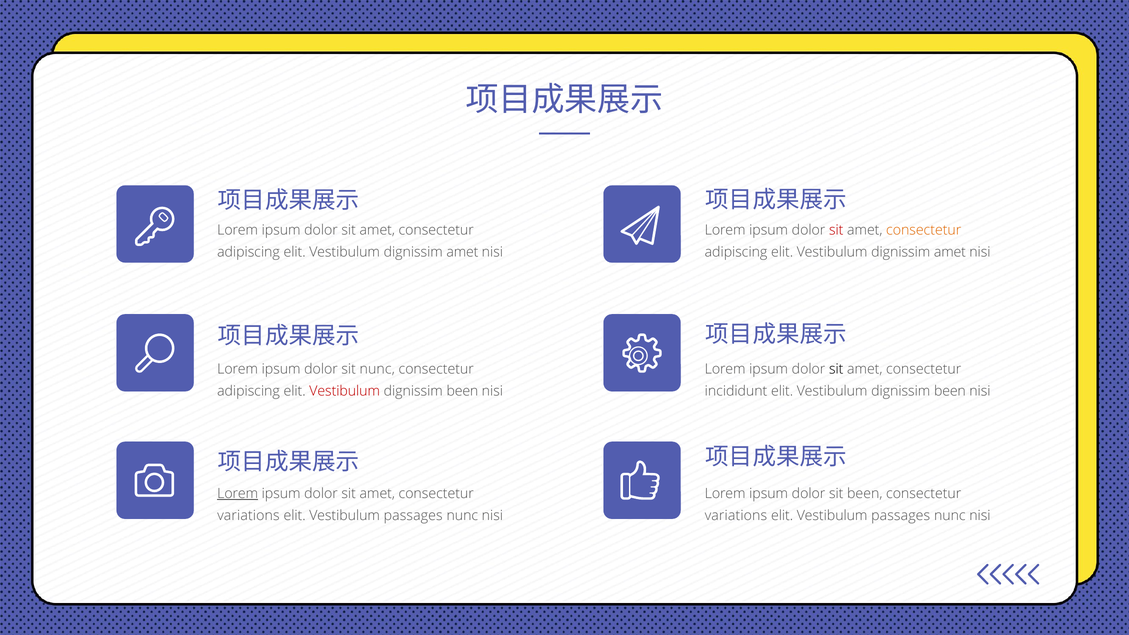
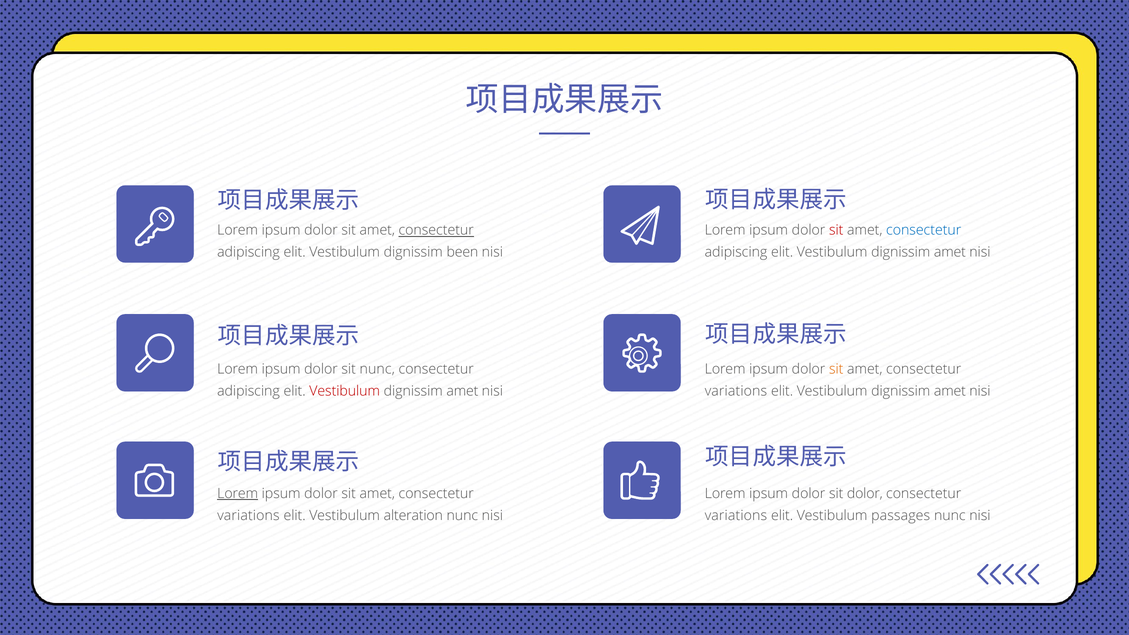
consectetur at (436, 230) underline: none -> present
consectetur at (924, 230) colour: orange -> blue
amet at (462, 252): amet -> been
sit at (836, 369) colour: black -> orange
been at (462, 391): been -> amet
incididunt at (736, 391): incididunt -> variations
been at (950, 391): been -> amet
sit been: been -> dolor
passages at (413, 515): passages -> alteration
